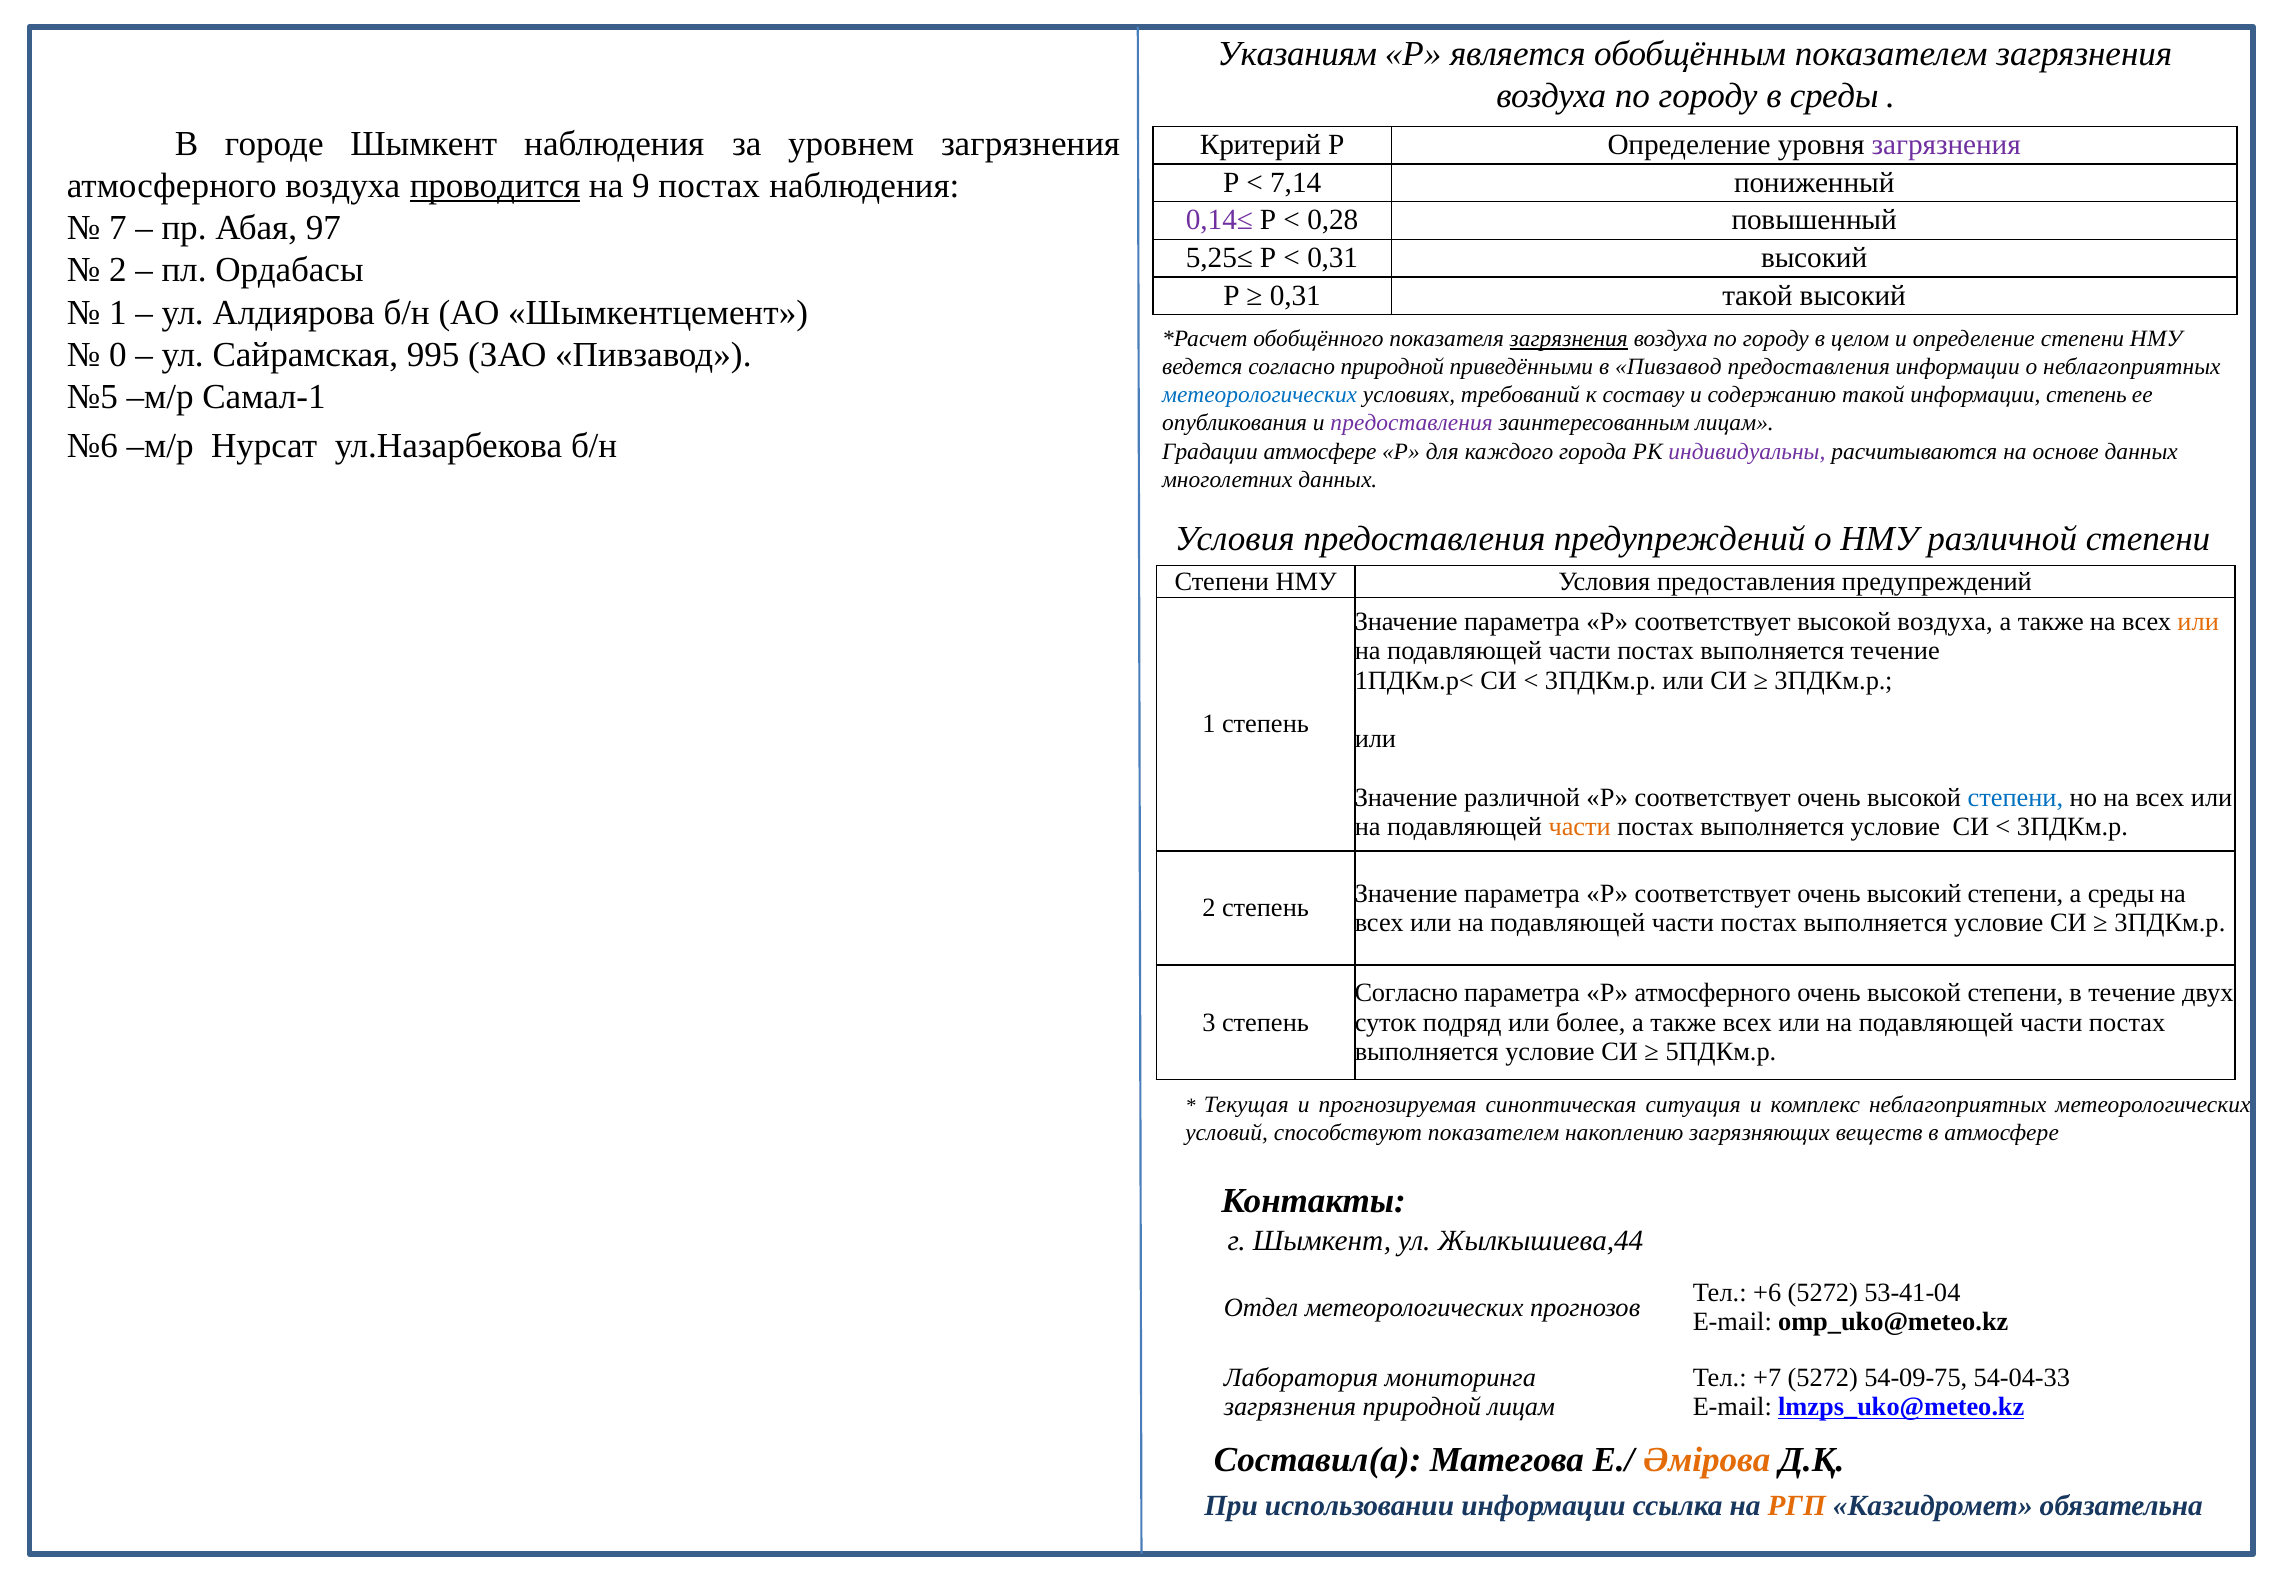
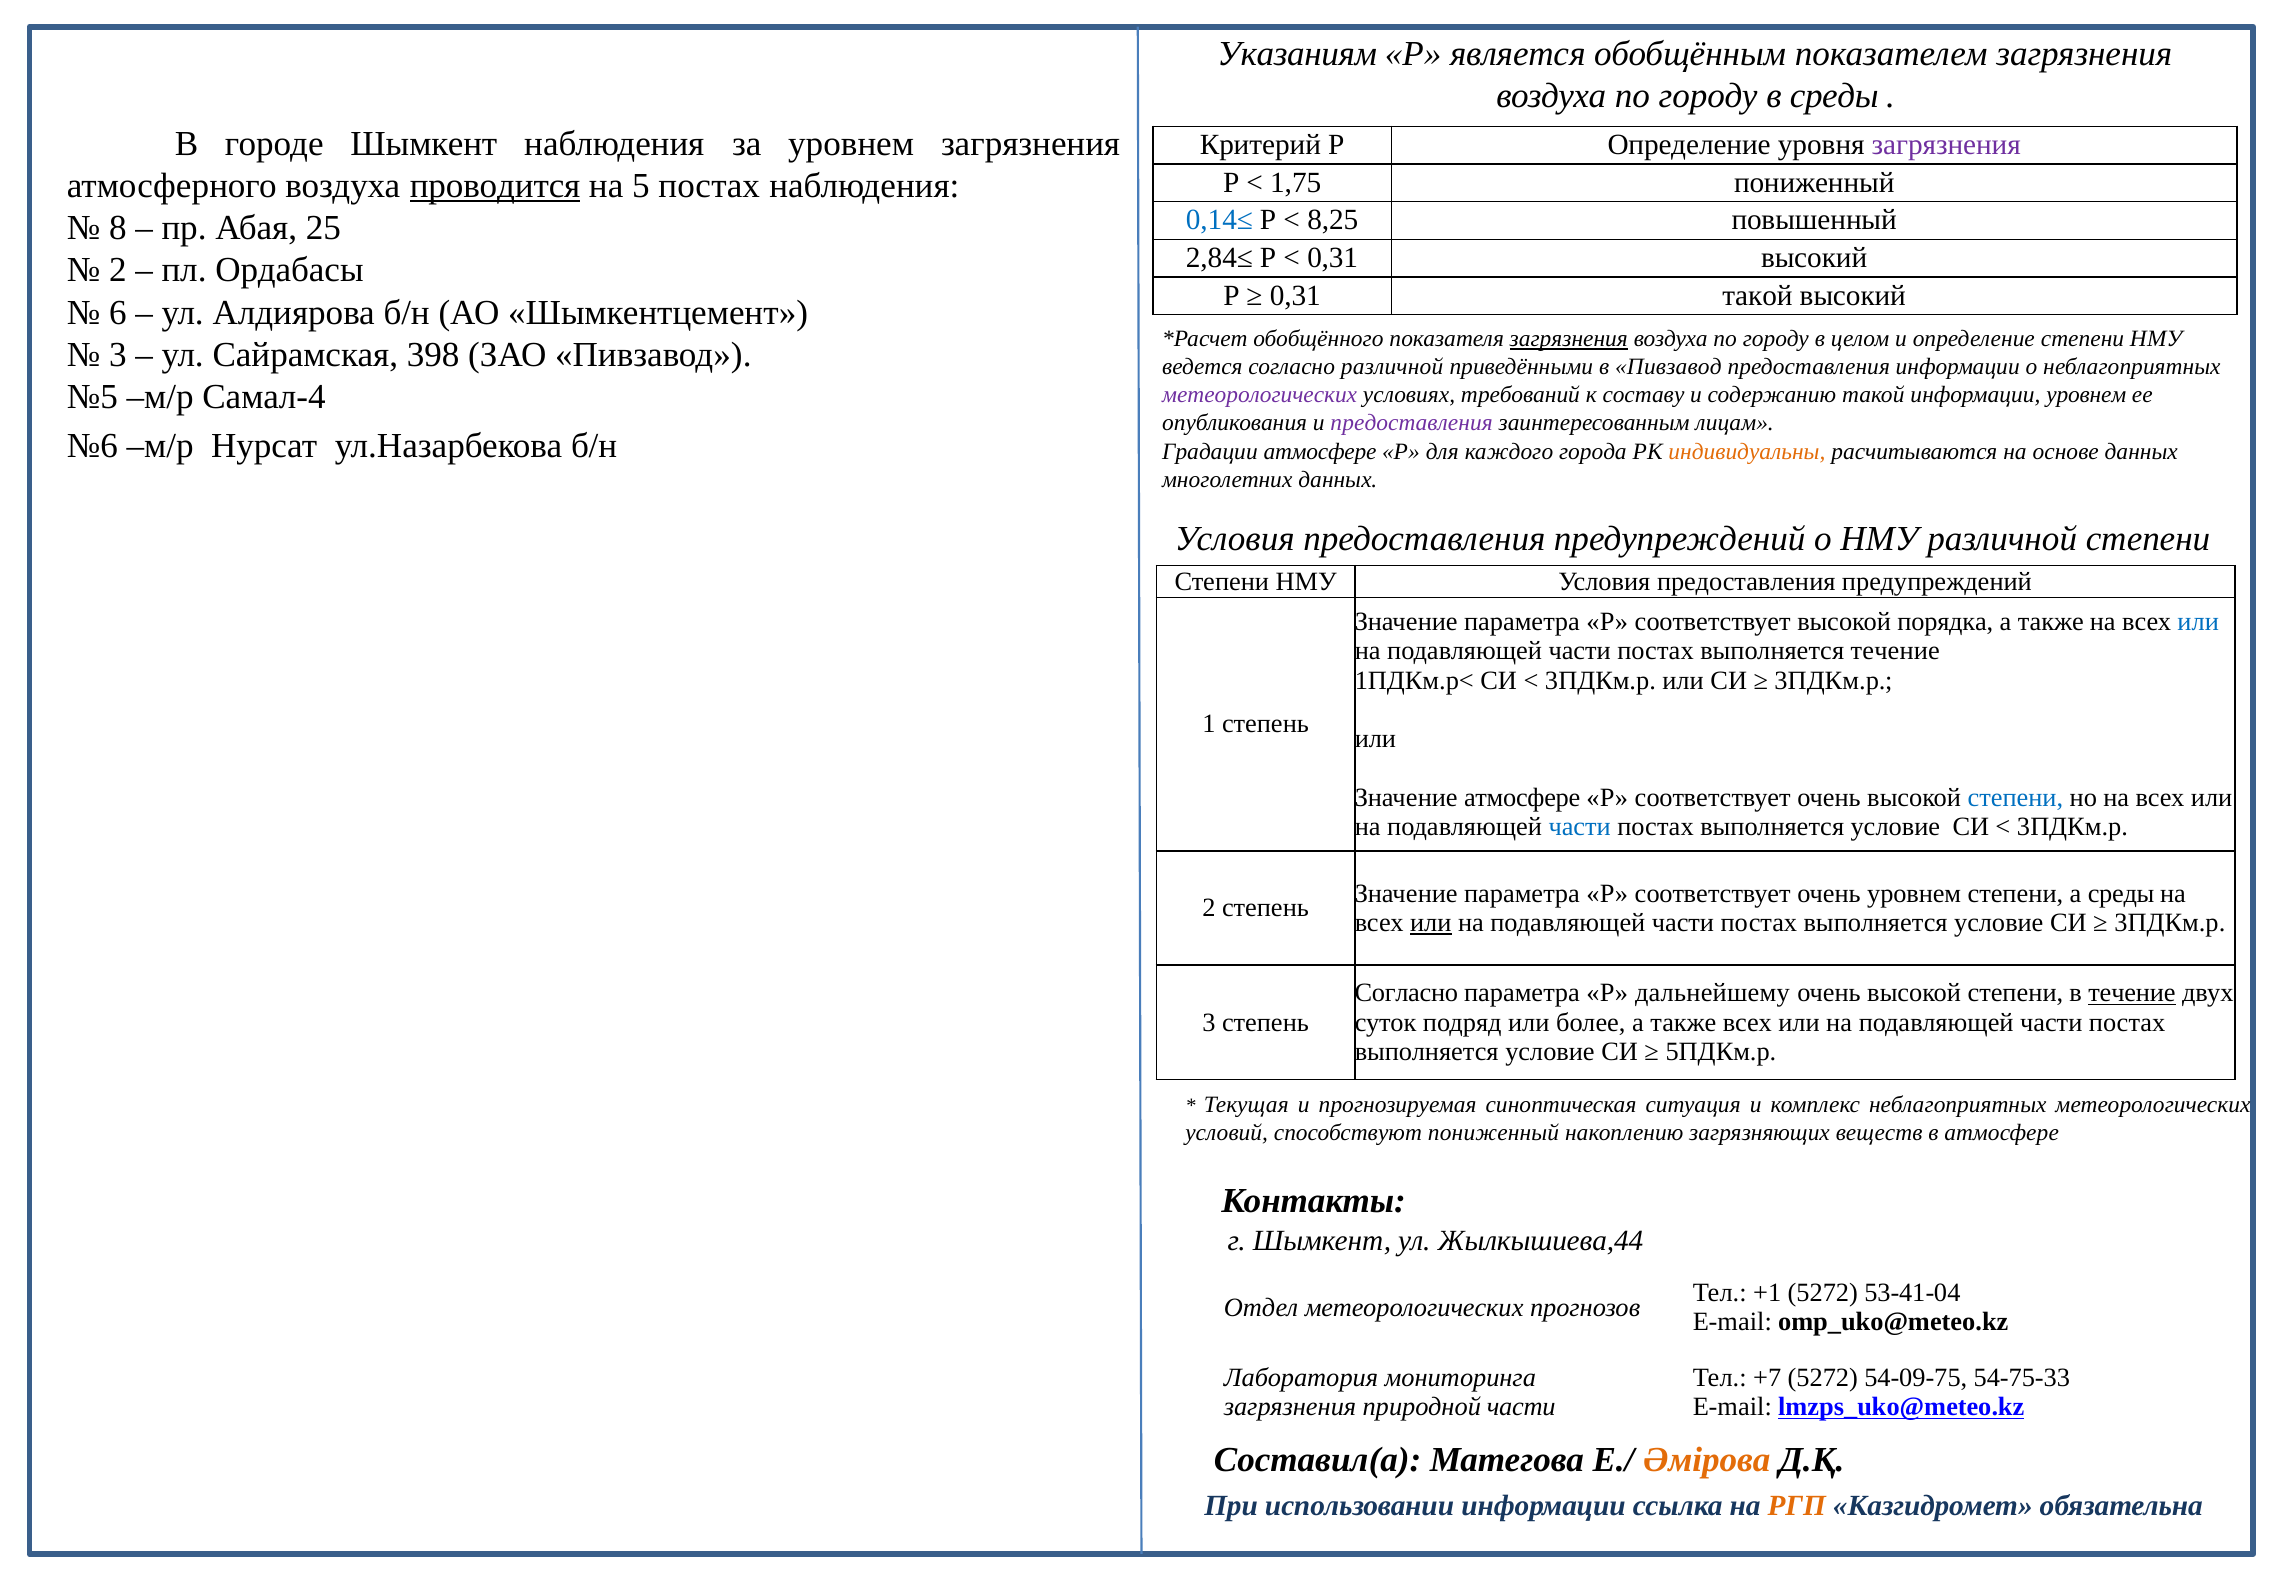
7,14: 7,14 -> 1,75
9: 9 -> 5
0,14≤ colour: purple -> blue
0,28: 0,28 -> 8,25
7: 7 -> 8
97: 97 -> 25
5,25≤: 5,25≤ -> 2,84≤
1 at (118, 312): 1 -> 6
0 at (118, 354): 0 -> 3
995: 995 -> 398
согласно природной: природной -> различной
Самал-1: Самал-1 -> Самал-4
метеорологических at (1260, 395) colour: blue -> purple
информации степень: степень -> уровнем
индивидуальны colour: purple -> orange
высокой воздуха: воздуха -> порядка
или at (2198, 622) colour: orange -> blue
Значение различной: различной -> атмосфере
части at (1580, 826) colour: orange -> blue
очень высокий: высокий -> уровнем
или at (1431, 923) underline: none -> present
Р атмосферного: атмосферного -> дальнейшему
течение at (2132, 993) underline: none -> present
способствуют показателем: показателем -> пониженный
+6: +6 -> +1
54-04-33: 54-04-33 -> 54-75-33
природной лицам: лицам -> части
